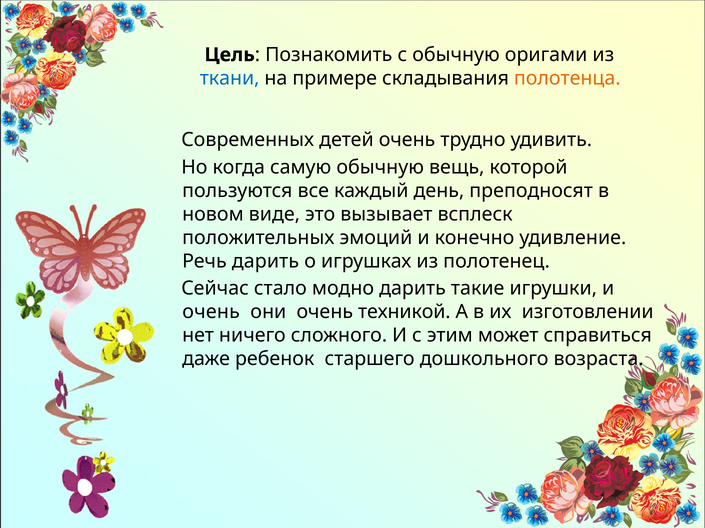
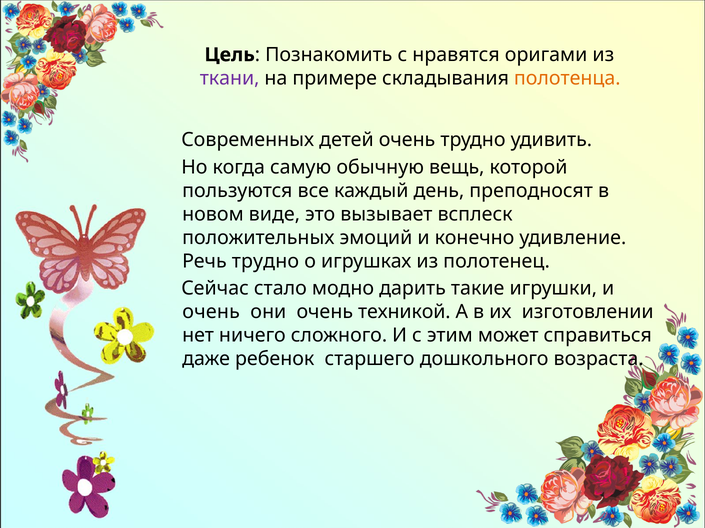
с обычную: обычную -> нравятся
ткани colour: blue -> purple
Речь дарить: дарить -> трудно
